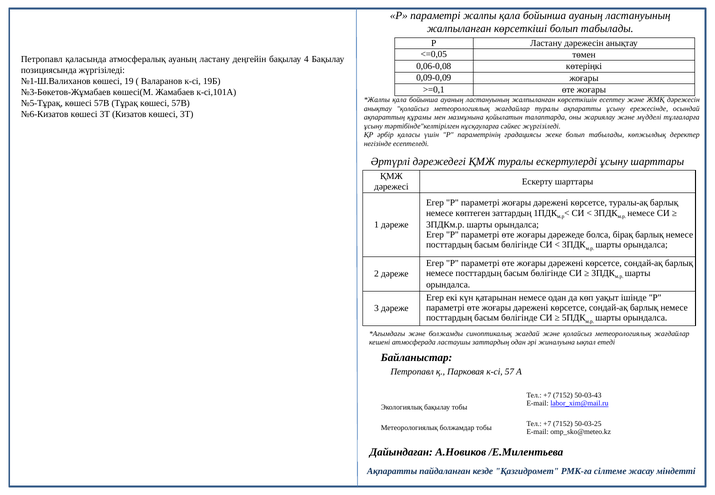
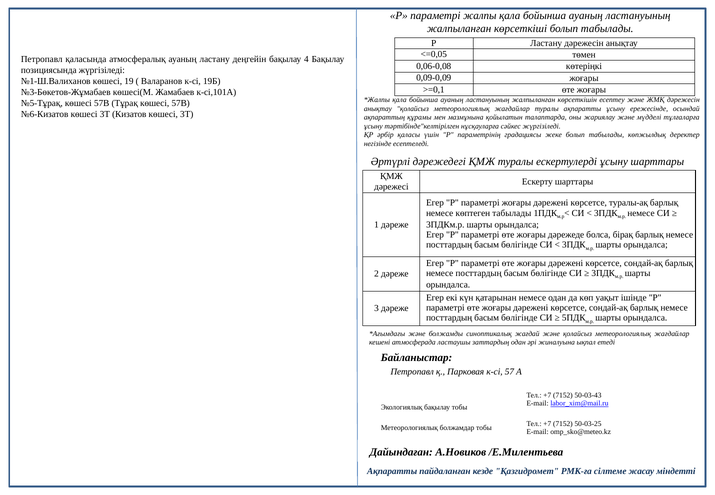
көптеген заттардың: заттардың -> табылады
